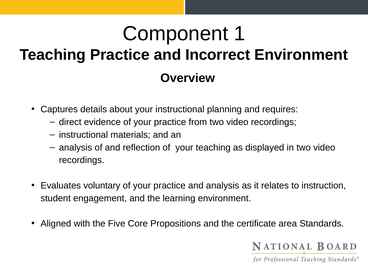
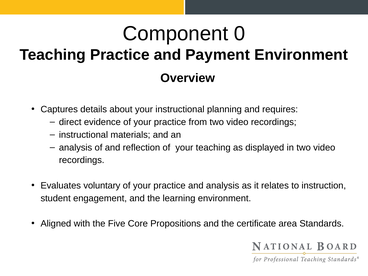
1: 1 -> 0
Incorrect: Incorrect -> Payment
